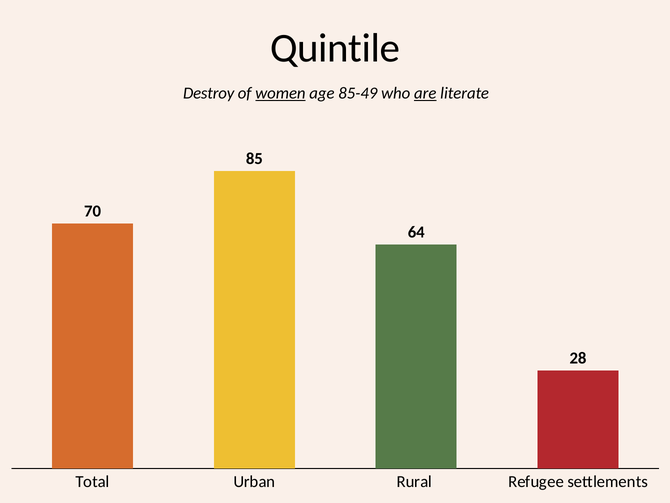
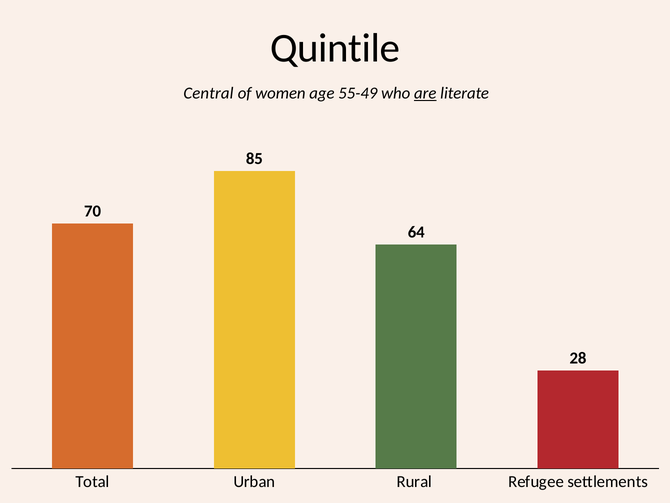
Destroy: Destroy -> Central
women underline: present -> none
85-49: 85-49 -> 55-49
